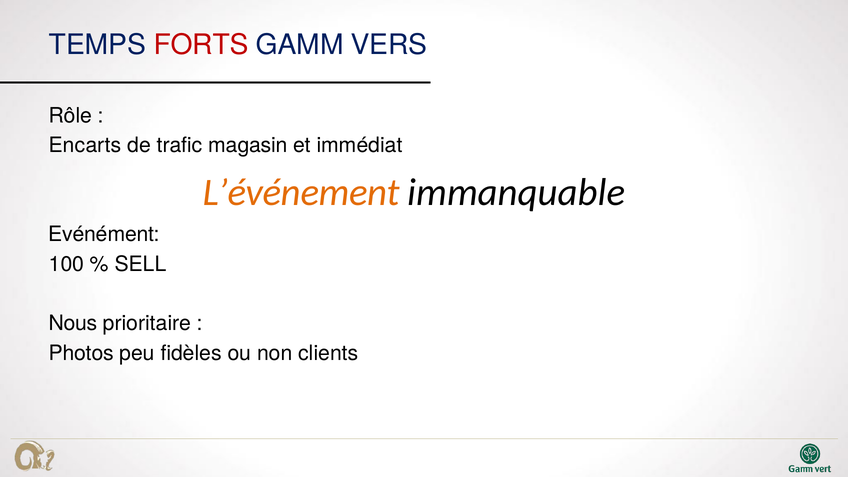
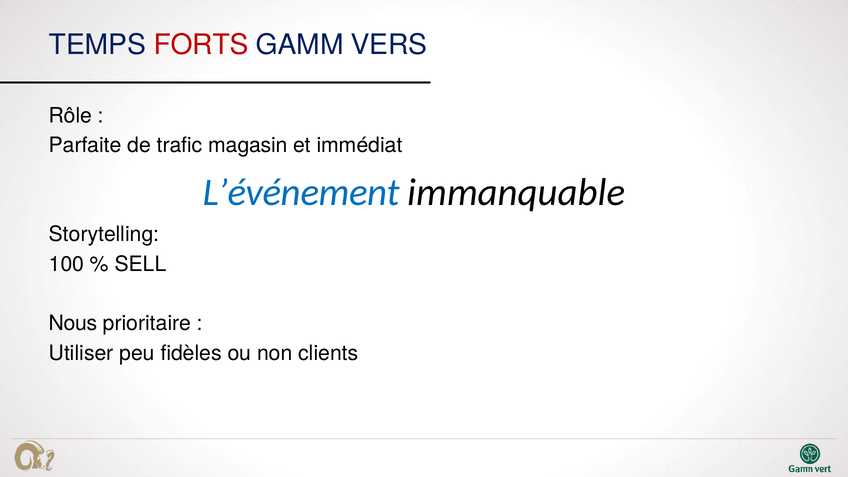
Encarts: Encarts -> Parfaite
L’événement colour: orange -> blue
Evénément: Evénément -> Storytelling
Photos: Photos -> Utiliser
